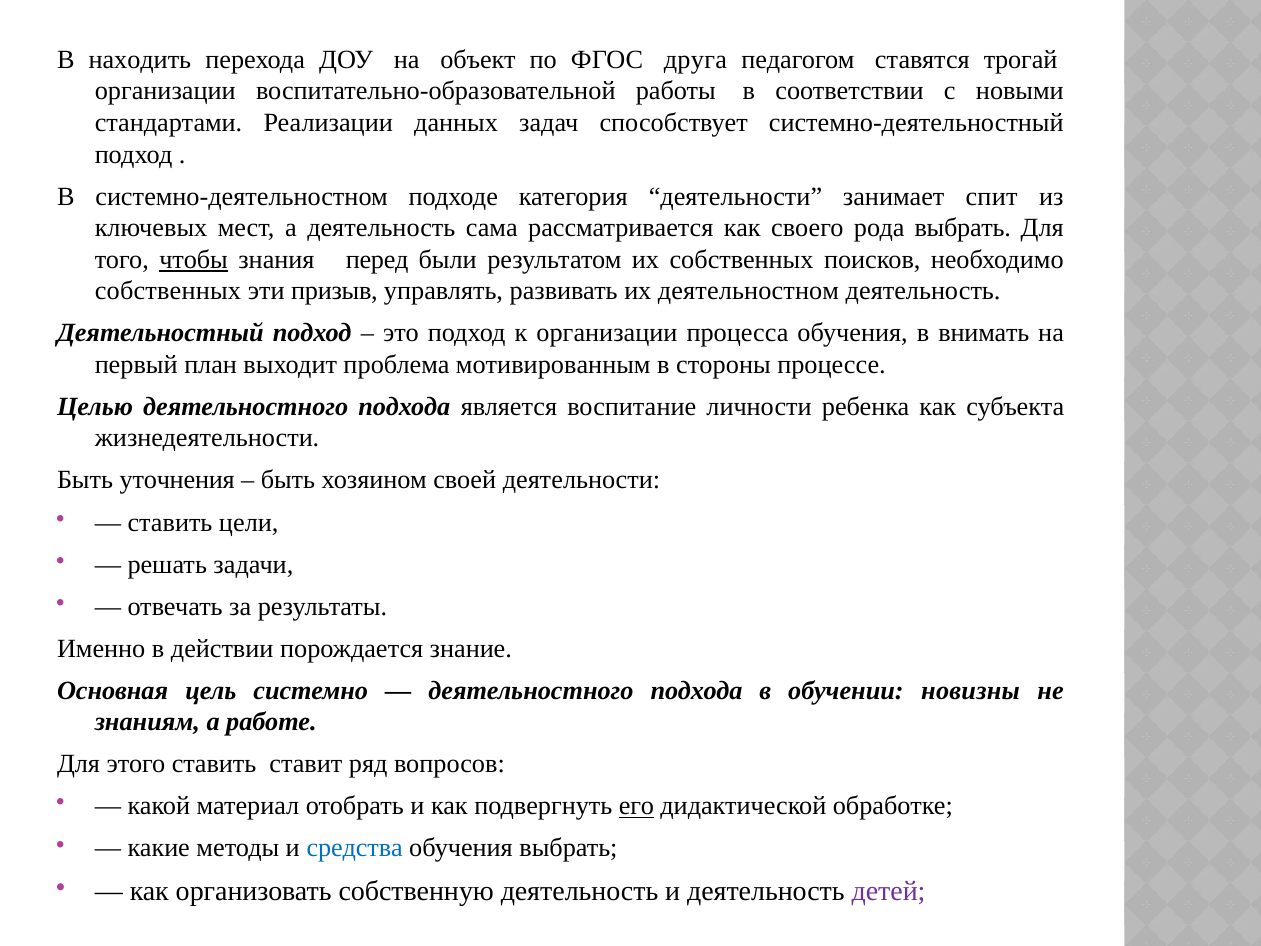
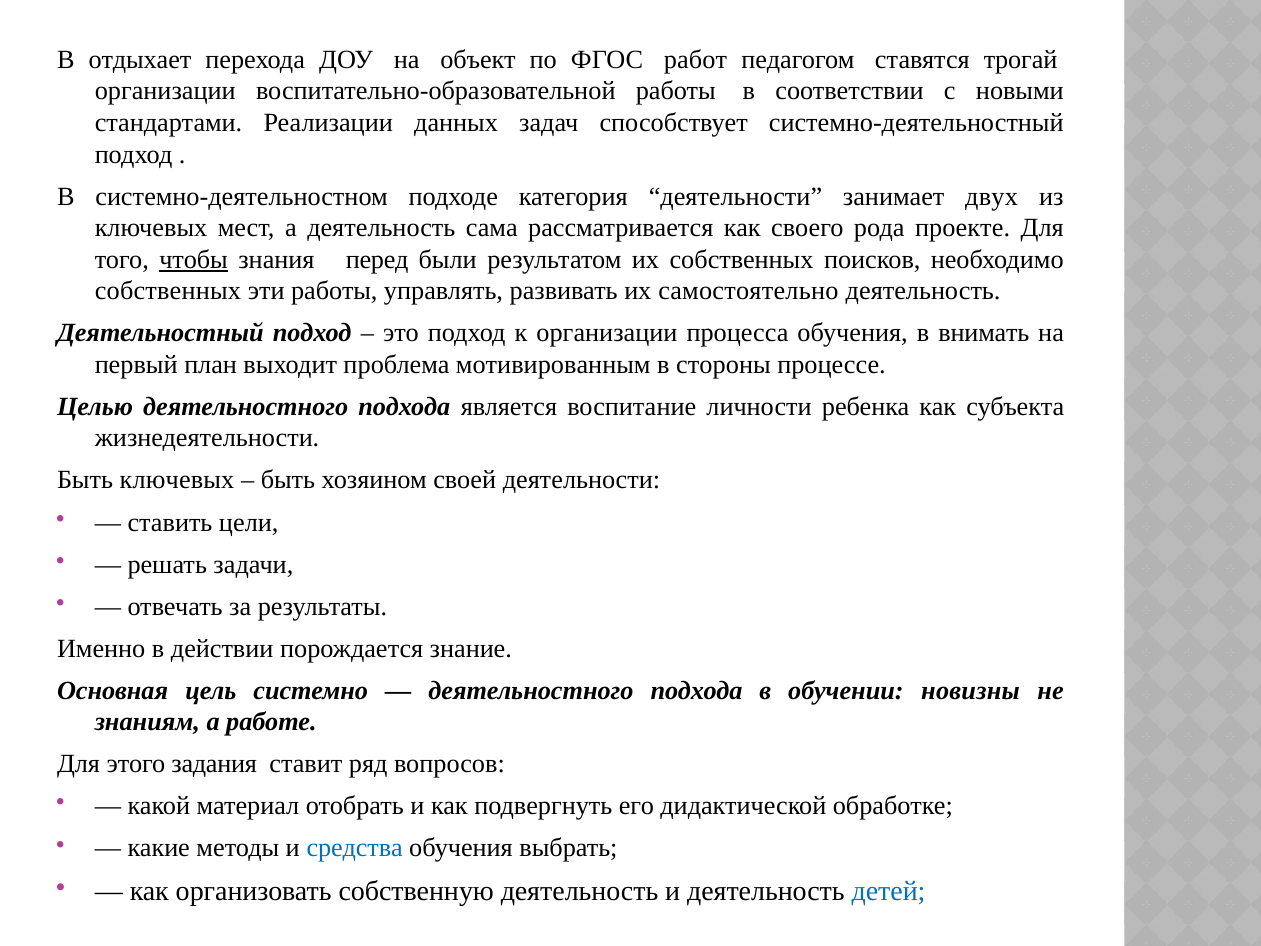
находить: находить -> отдыхает
друга: друга -> работ
спит: спит -> двух
рода выбрать: выбрать -> проекте
эти призыв: призыв -> работы
деятельностном: деятельностном -> самостоятельно
Быть уточнения: уточнения -> ключевых
этого ставить: ставить -> задания
его underline: present -> none
детей colour: purple -> blue
